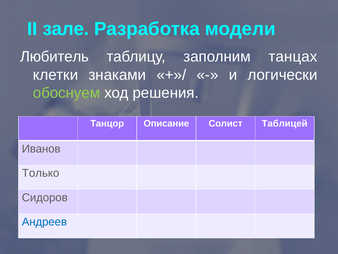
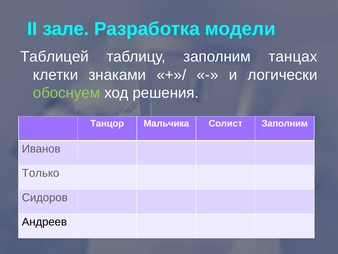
Любитель: Любитель -> Таблицей
Описание: Описание -> Мальчика
Солист Таблицей: Таблицей -> Заполним
Андреев colour: blue -> black
